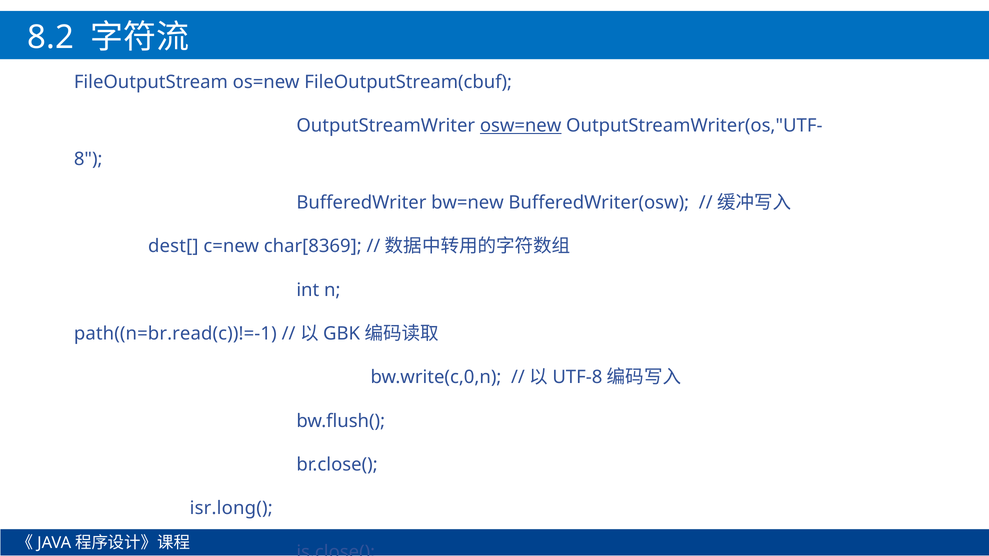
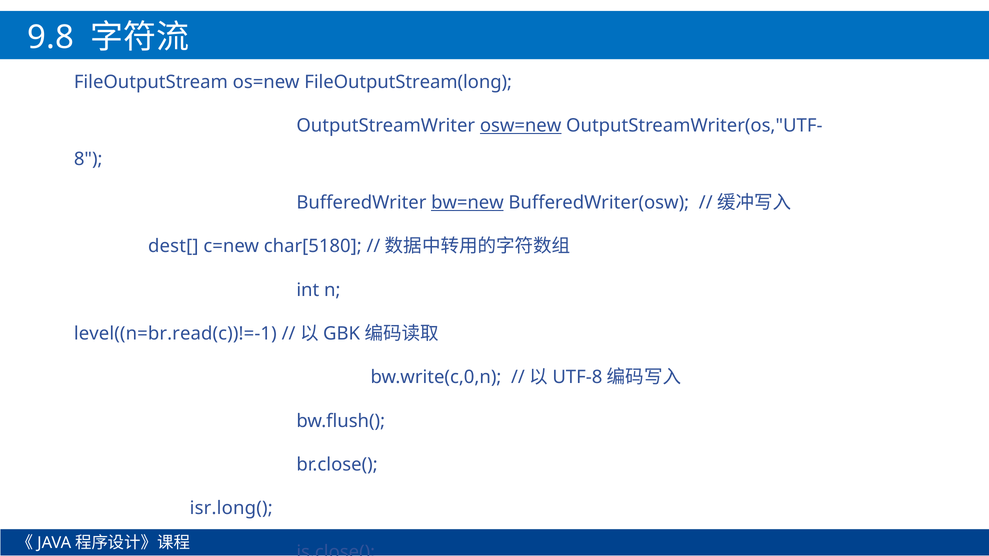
8.2: 8.2 -> 9.8
FileOutputStream(cbuf: FileOutputStream(cbuf -> FileOutputStream(long
bw=new underline: none -> present
char[8369: char[8369 -> char[5180
path((n=br.read(c))!=-1: path((n=br.read(c))!=-1 -> level((n=br.read(c))!=-1
